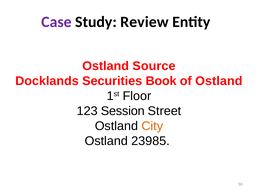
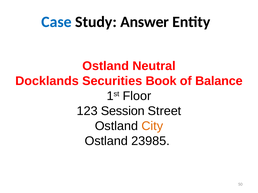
Case colour: purple -> blue
Review: Review -> Answer
Source: Source -> Neutral
of Ostland: Ostland -> Balance
